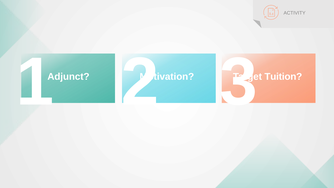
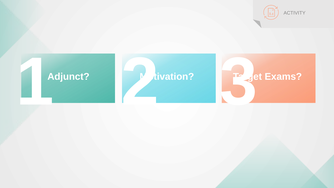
Tuition: Tuition -> Exams
